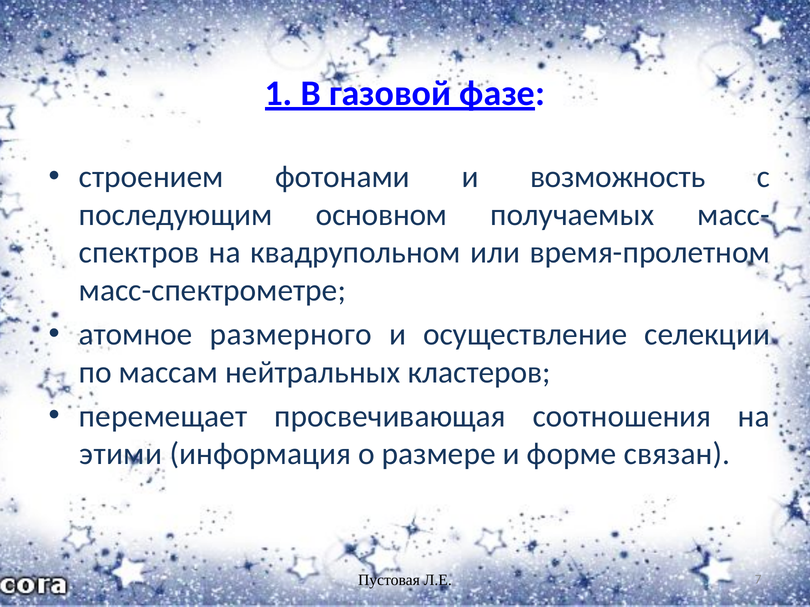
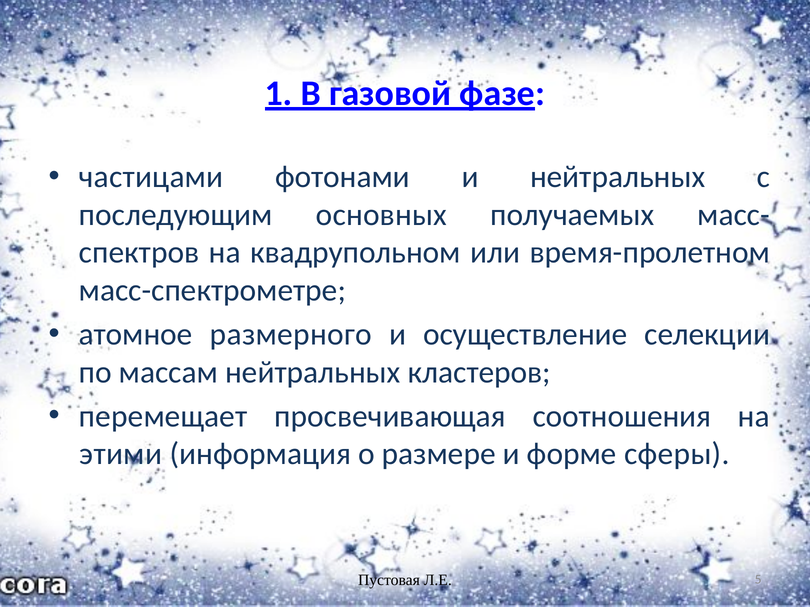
строением: строением -> частицами
и возможность: возможность -> нейтральных
основном: основном -> основных
связан: связан -> сферы
7: 7 -> 5
